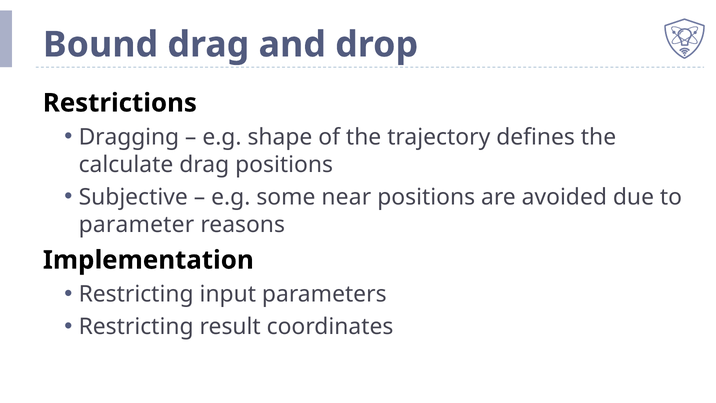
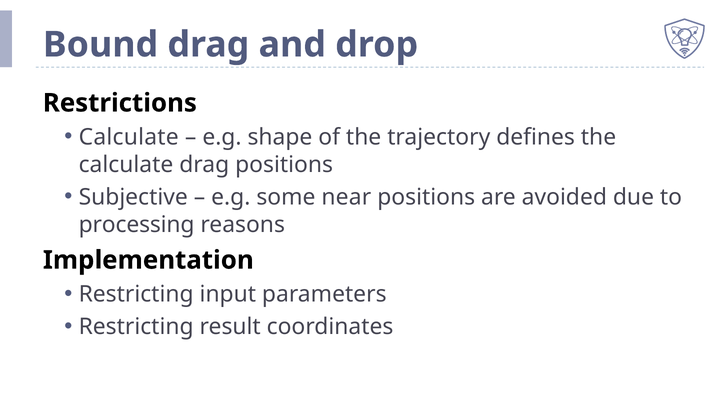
Dragging at (129, 137): Dragging -> Calculate
parameter: parameter -> processing
